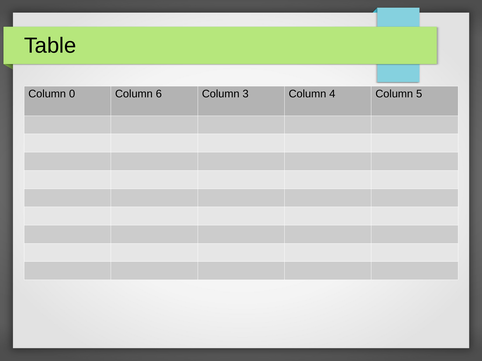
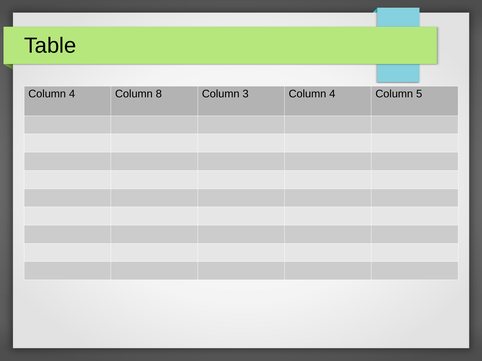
0 at (72, 94): 0 -> 4
6: 6 -> 8
